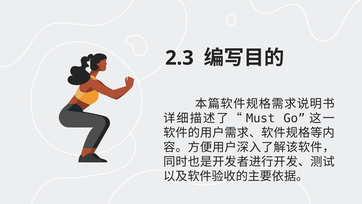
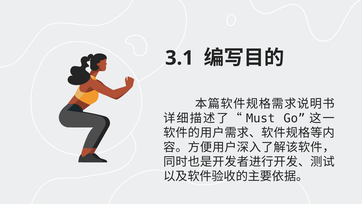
2.3: 2.3 -> 3.1
